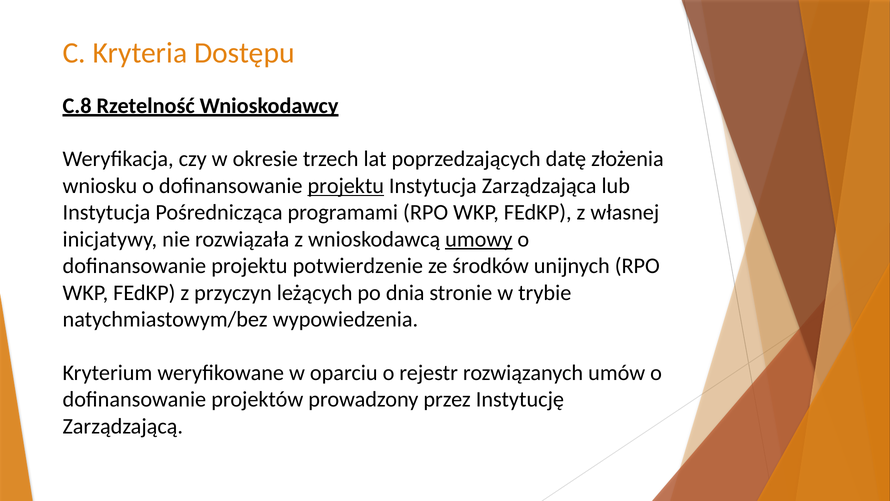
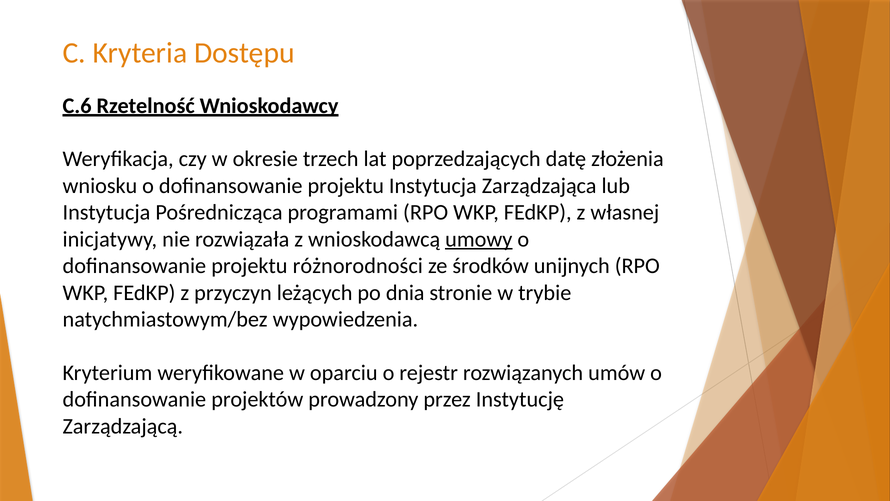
C.8: C.8 -> C.6
projektu at (346, 186) underline: present -> none
potwierdzenie: potwierdzenie -> różnorodności
